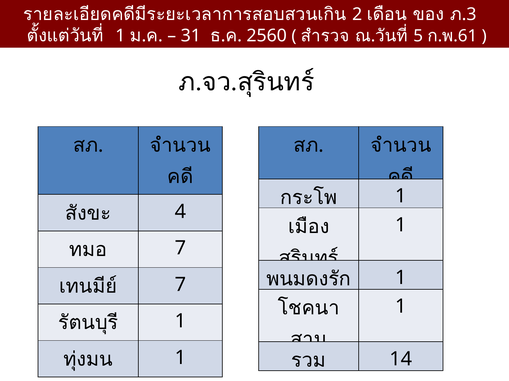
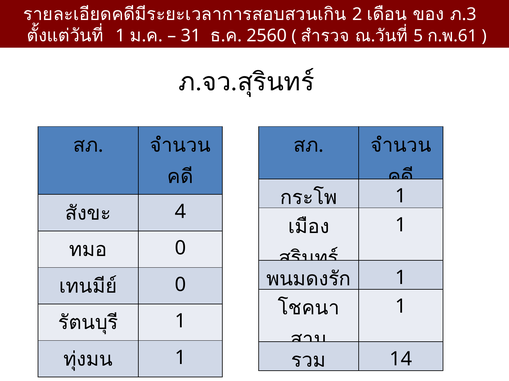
7 at (180, 249): 7 -> 0
7 at (180, 285): 7 -> 0
